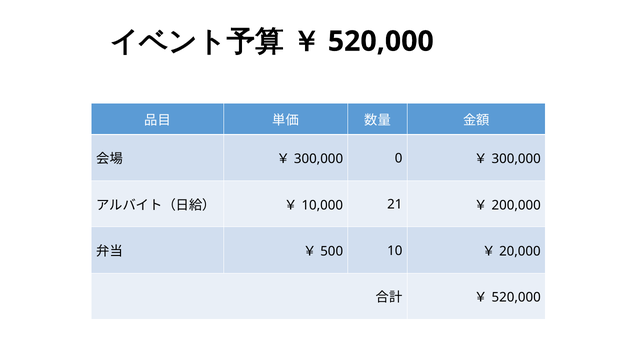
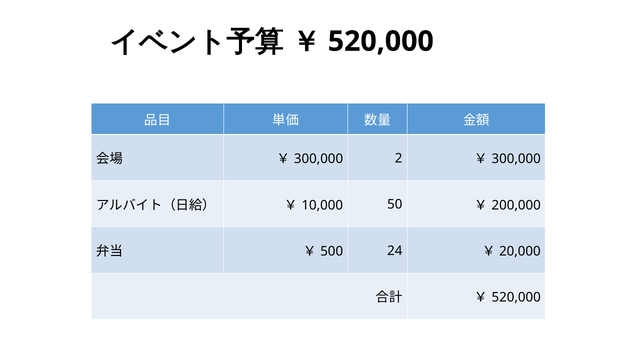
0: 0 -> 2
21: 21 -> 50
10: 10 -> 24
